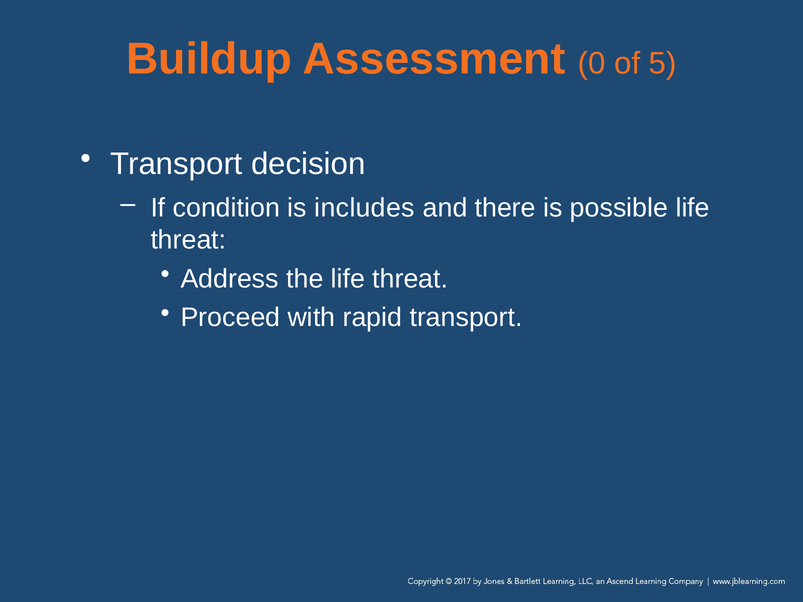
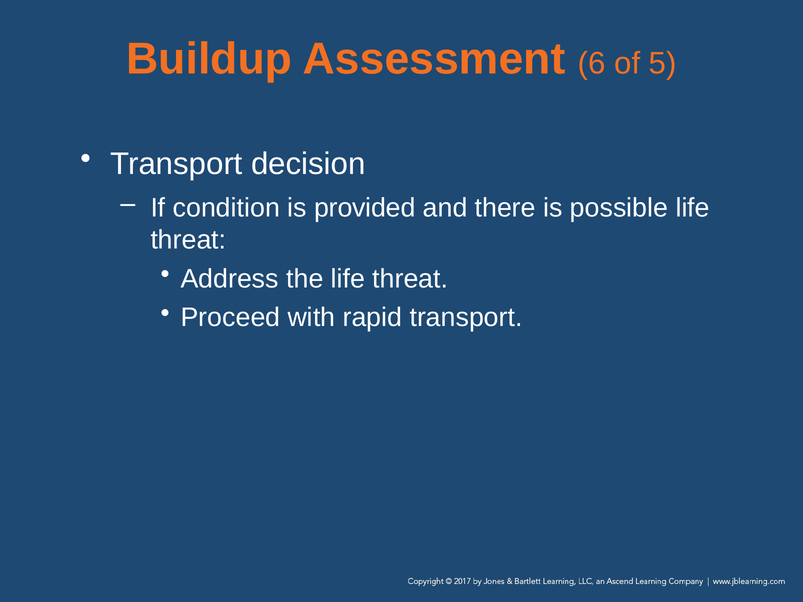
0: 0 -> 6
includes: includes -> provided
